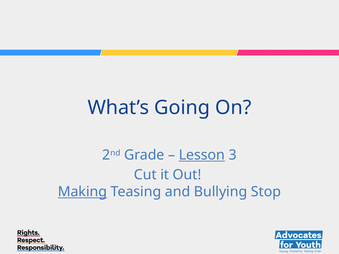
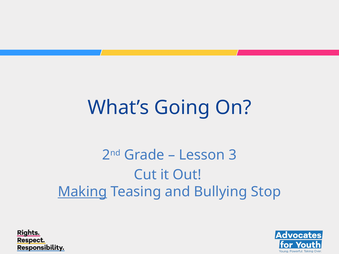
Lesson underline: present -> none
